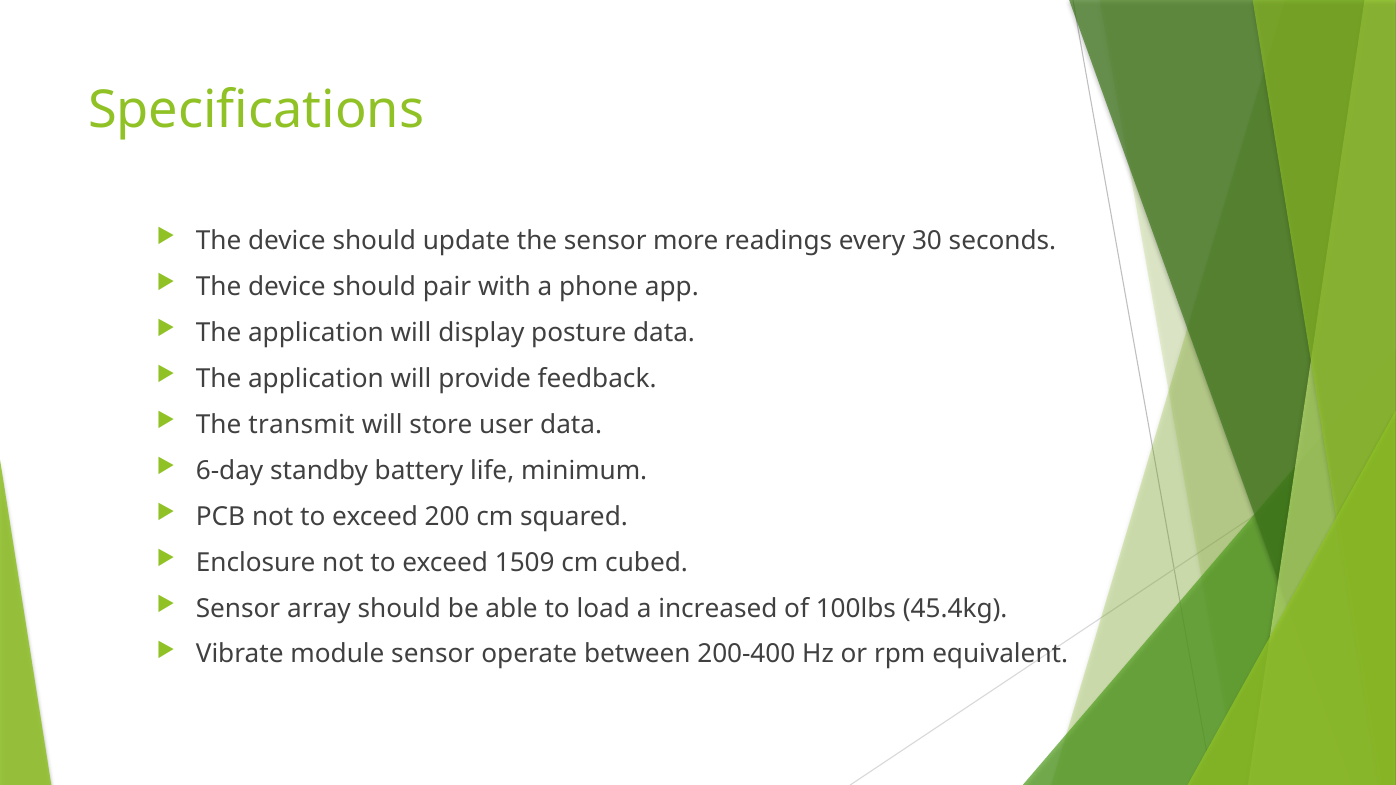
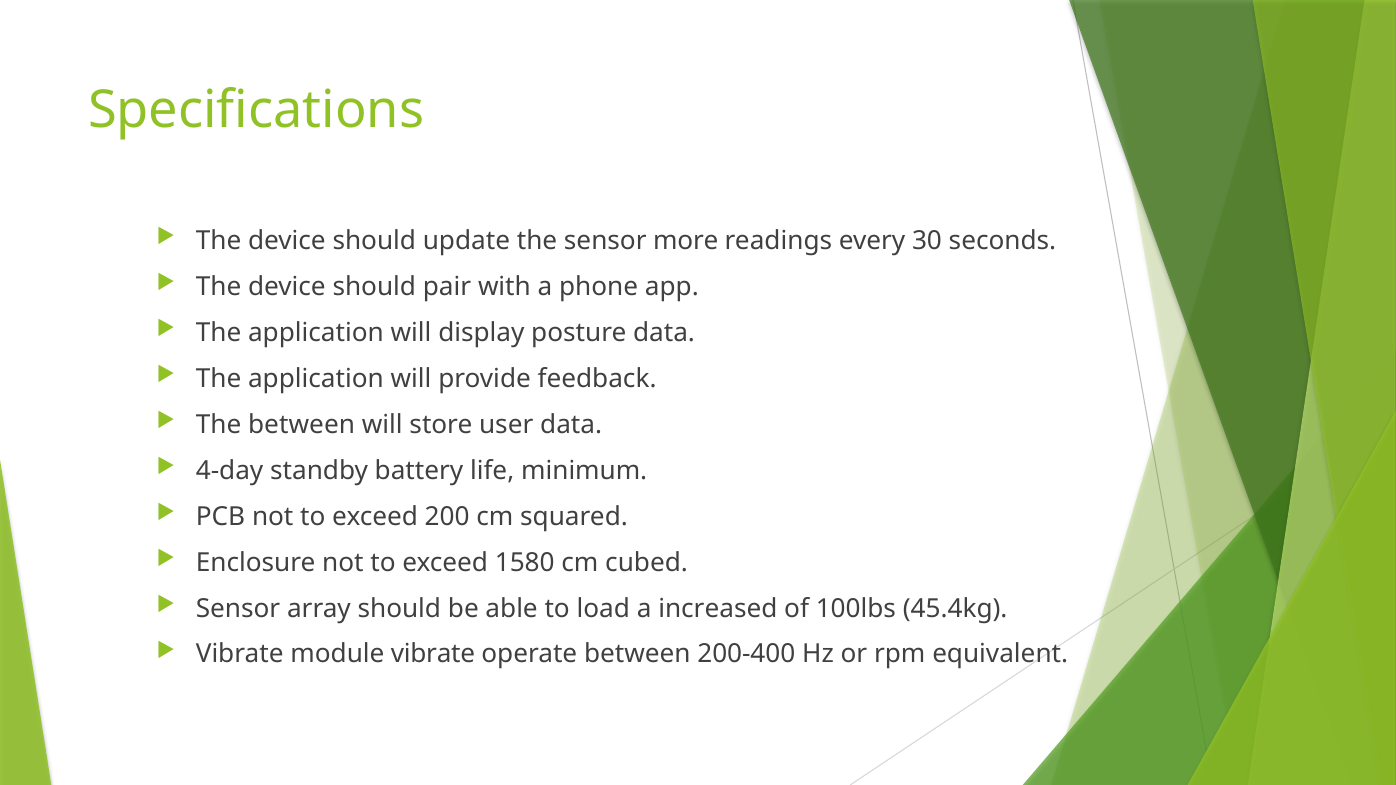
The transmit: transmit -> between
6-day: 6-day -> 4-day
1509: 1509 -> 1580
module sensor: sensor -> vibrate
